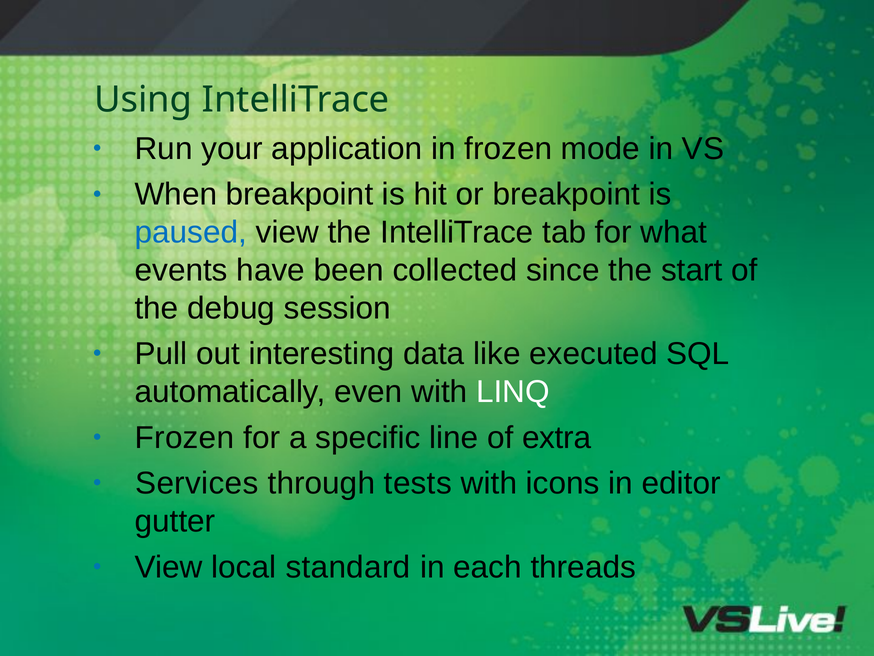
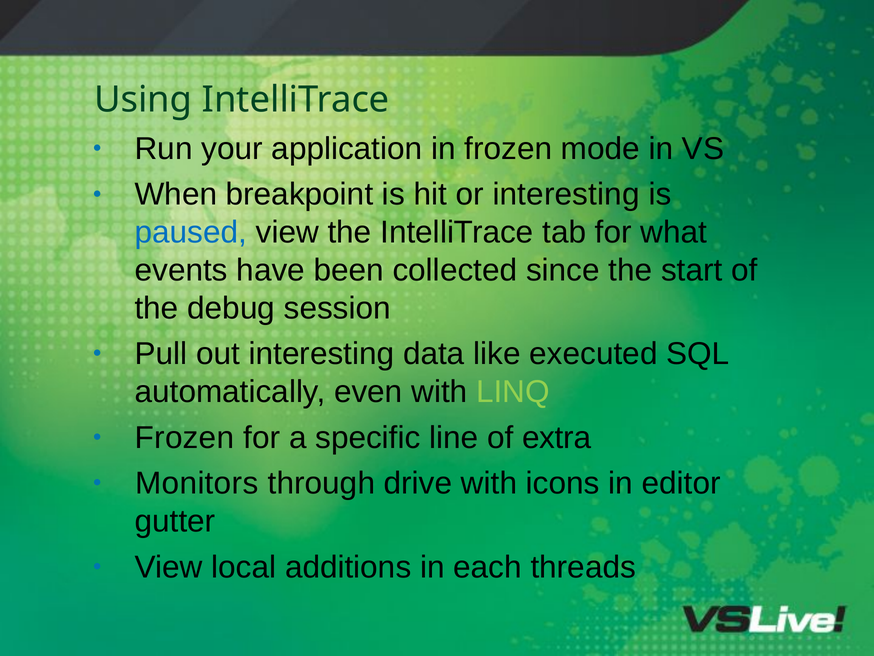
or breakpoint: breakpoint -> interesting
LINQ colour: white -> light green
Services: Services -> Monitors
tests: tests -> drive
standard: standard -> additions
